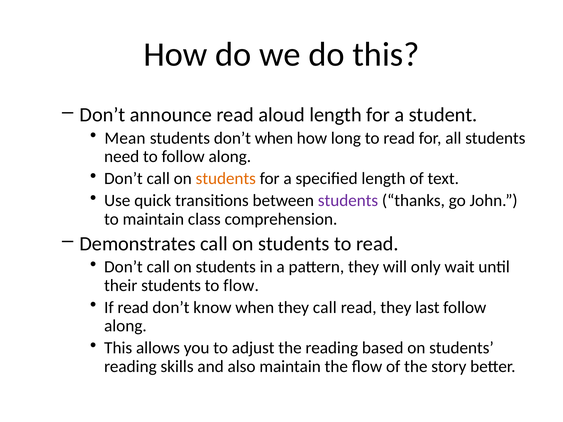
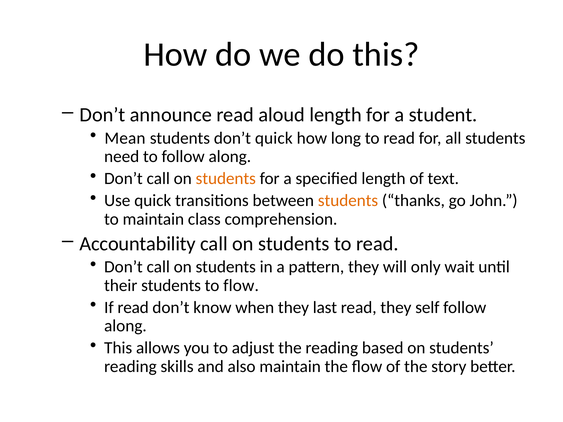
don’t when: when -> quick
students at (348, 201) colour: purple -> orange
Demonstrates: Demonstrates -> Accountability
they call: call -> last
last: last -> self
